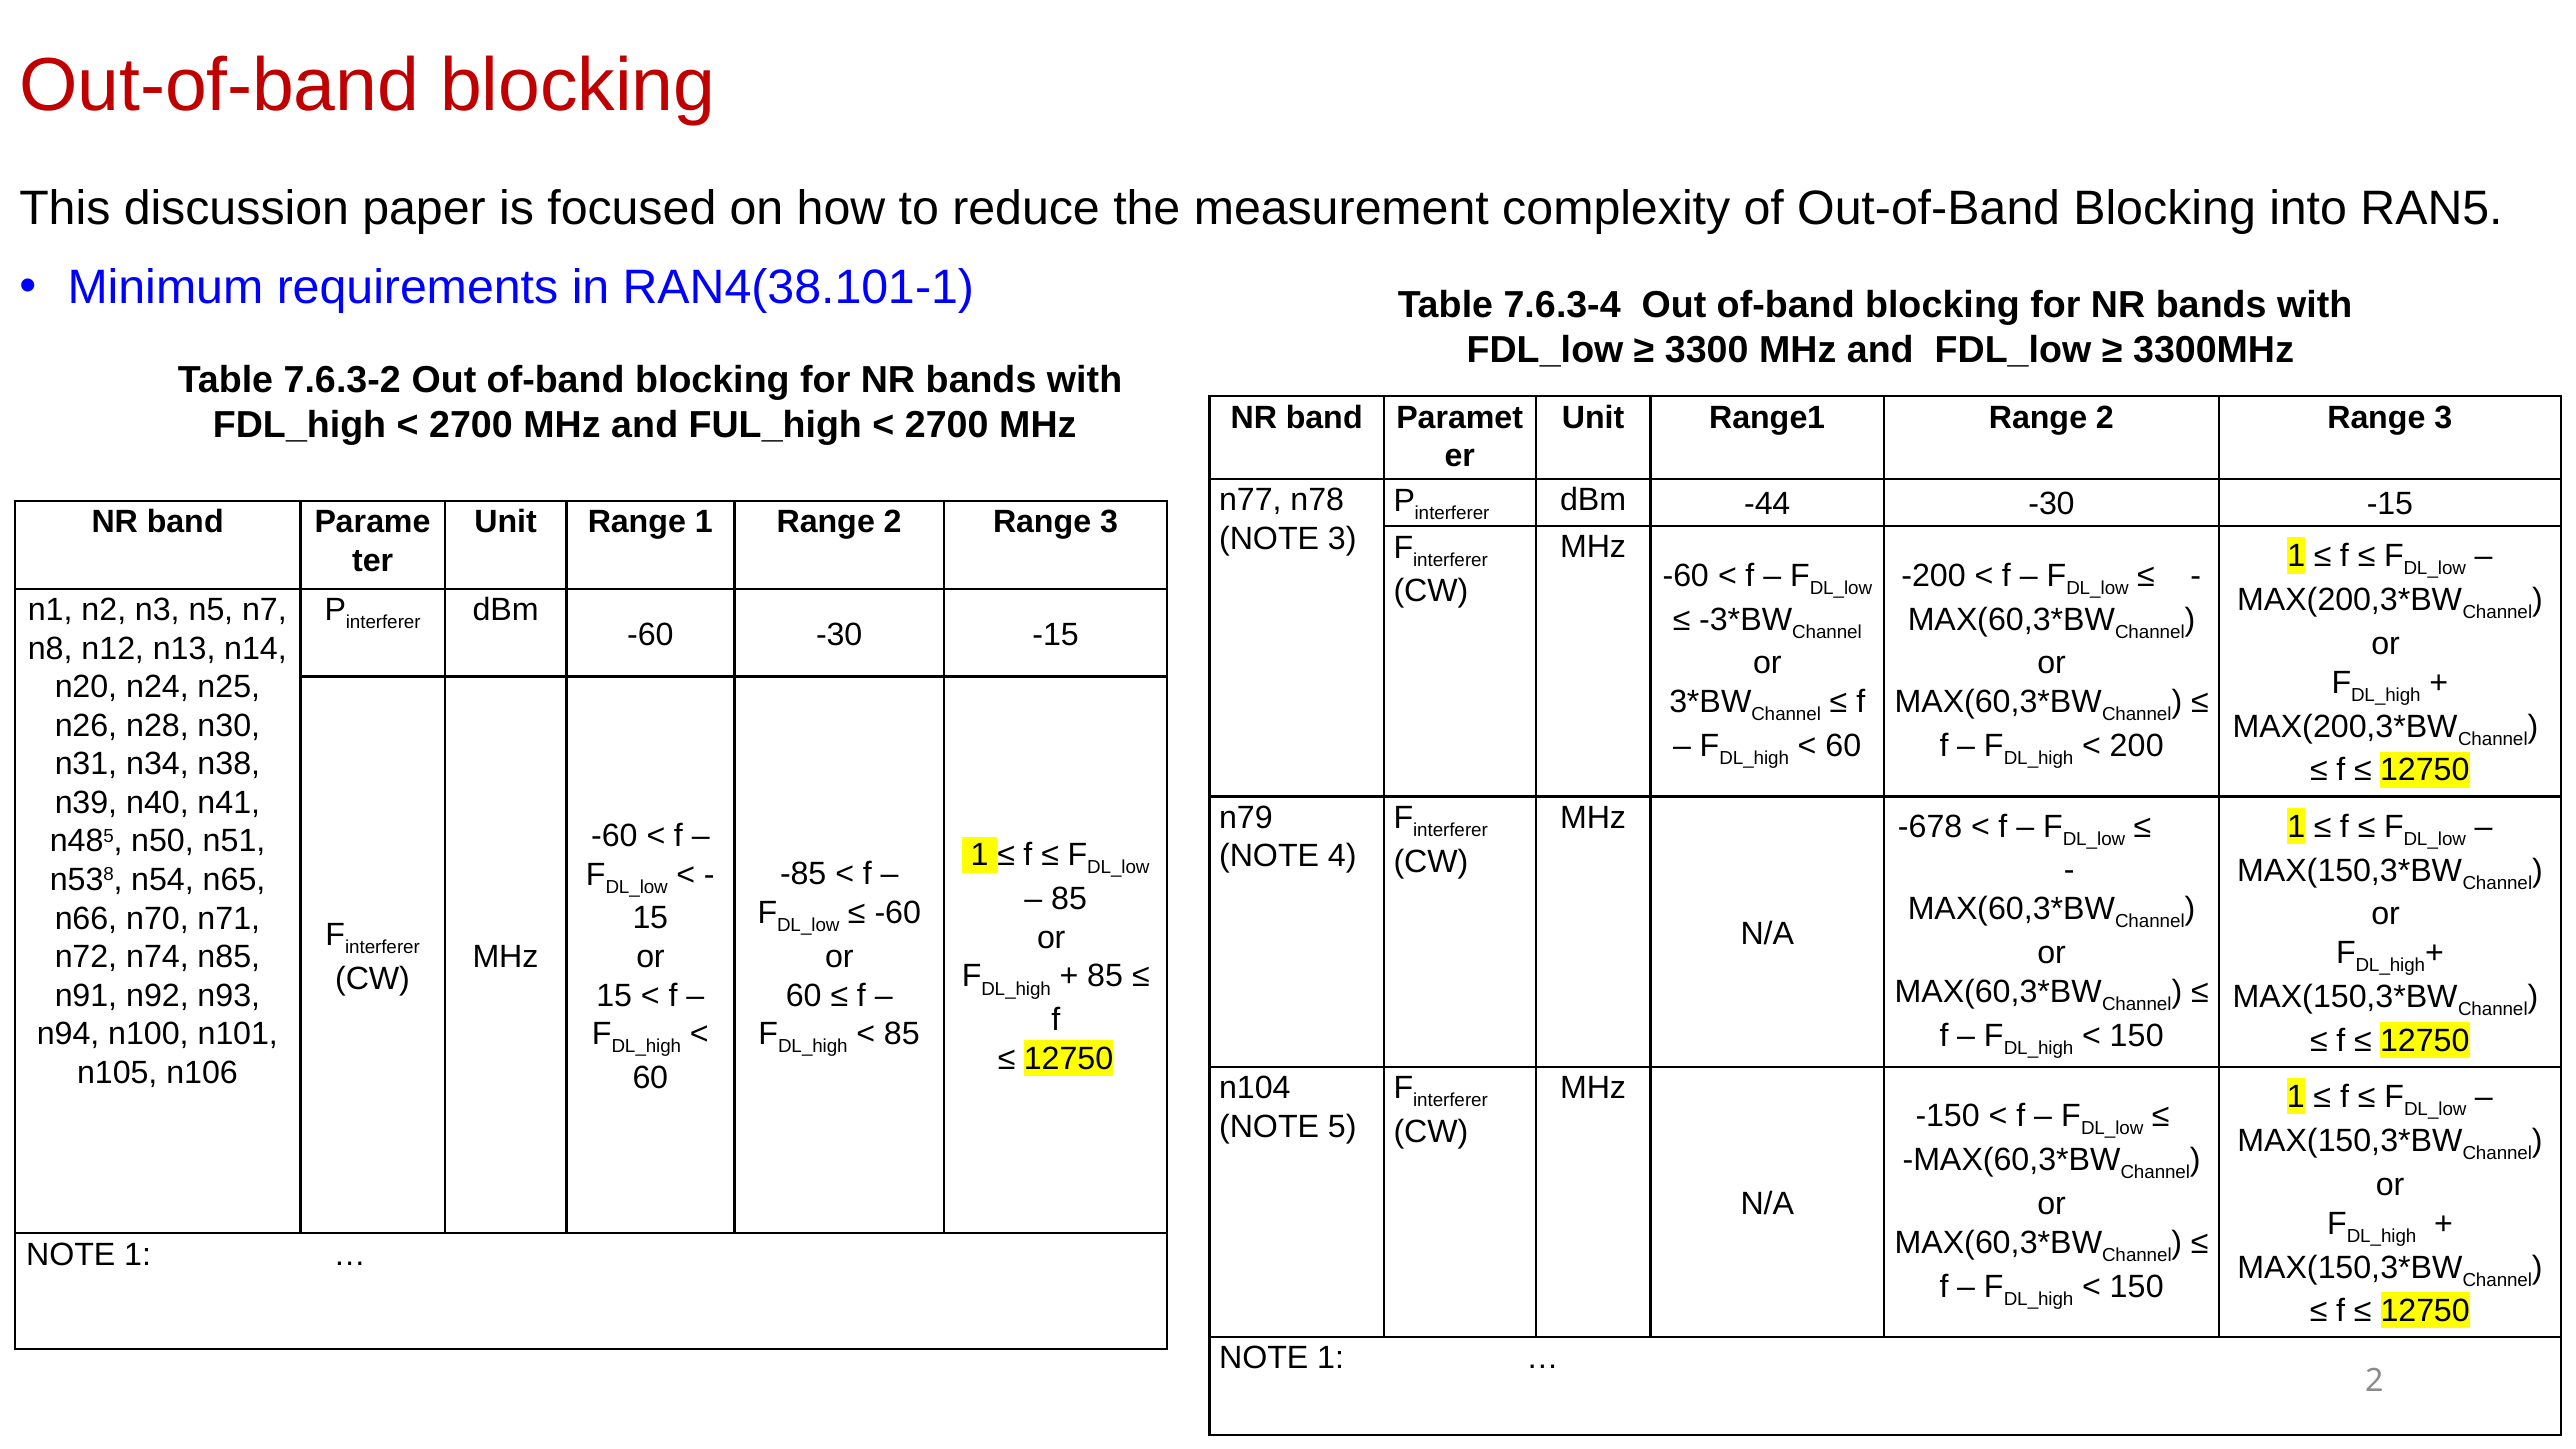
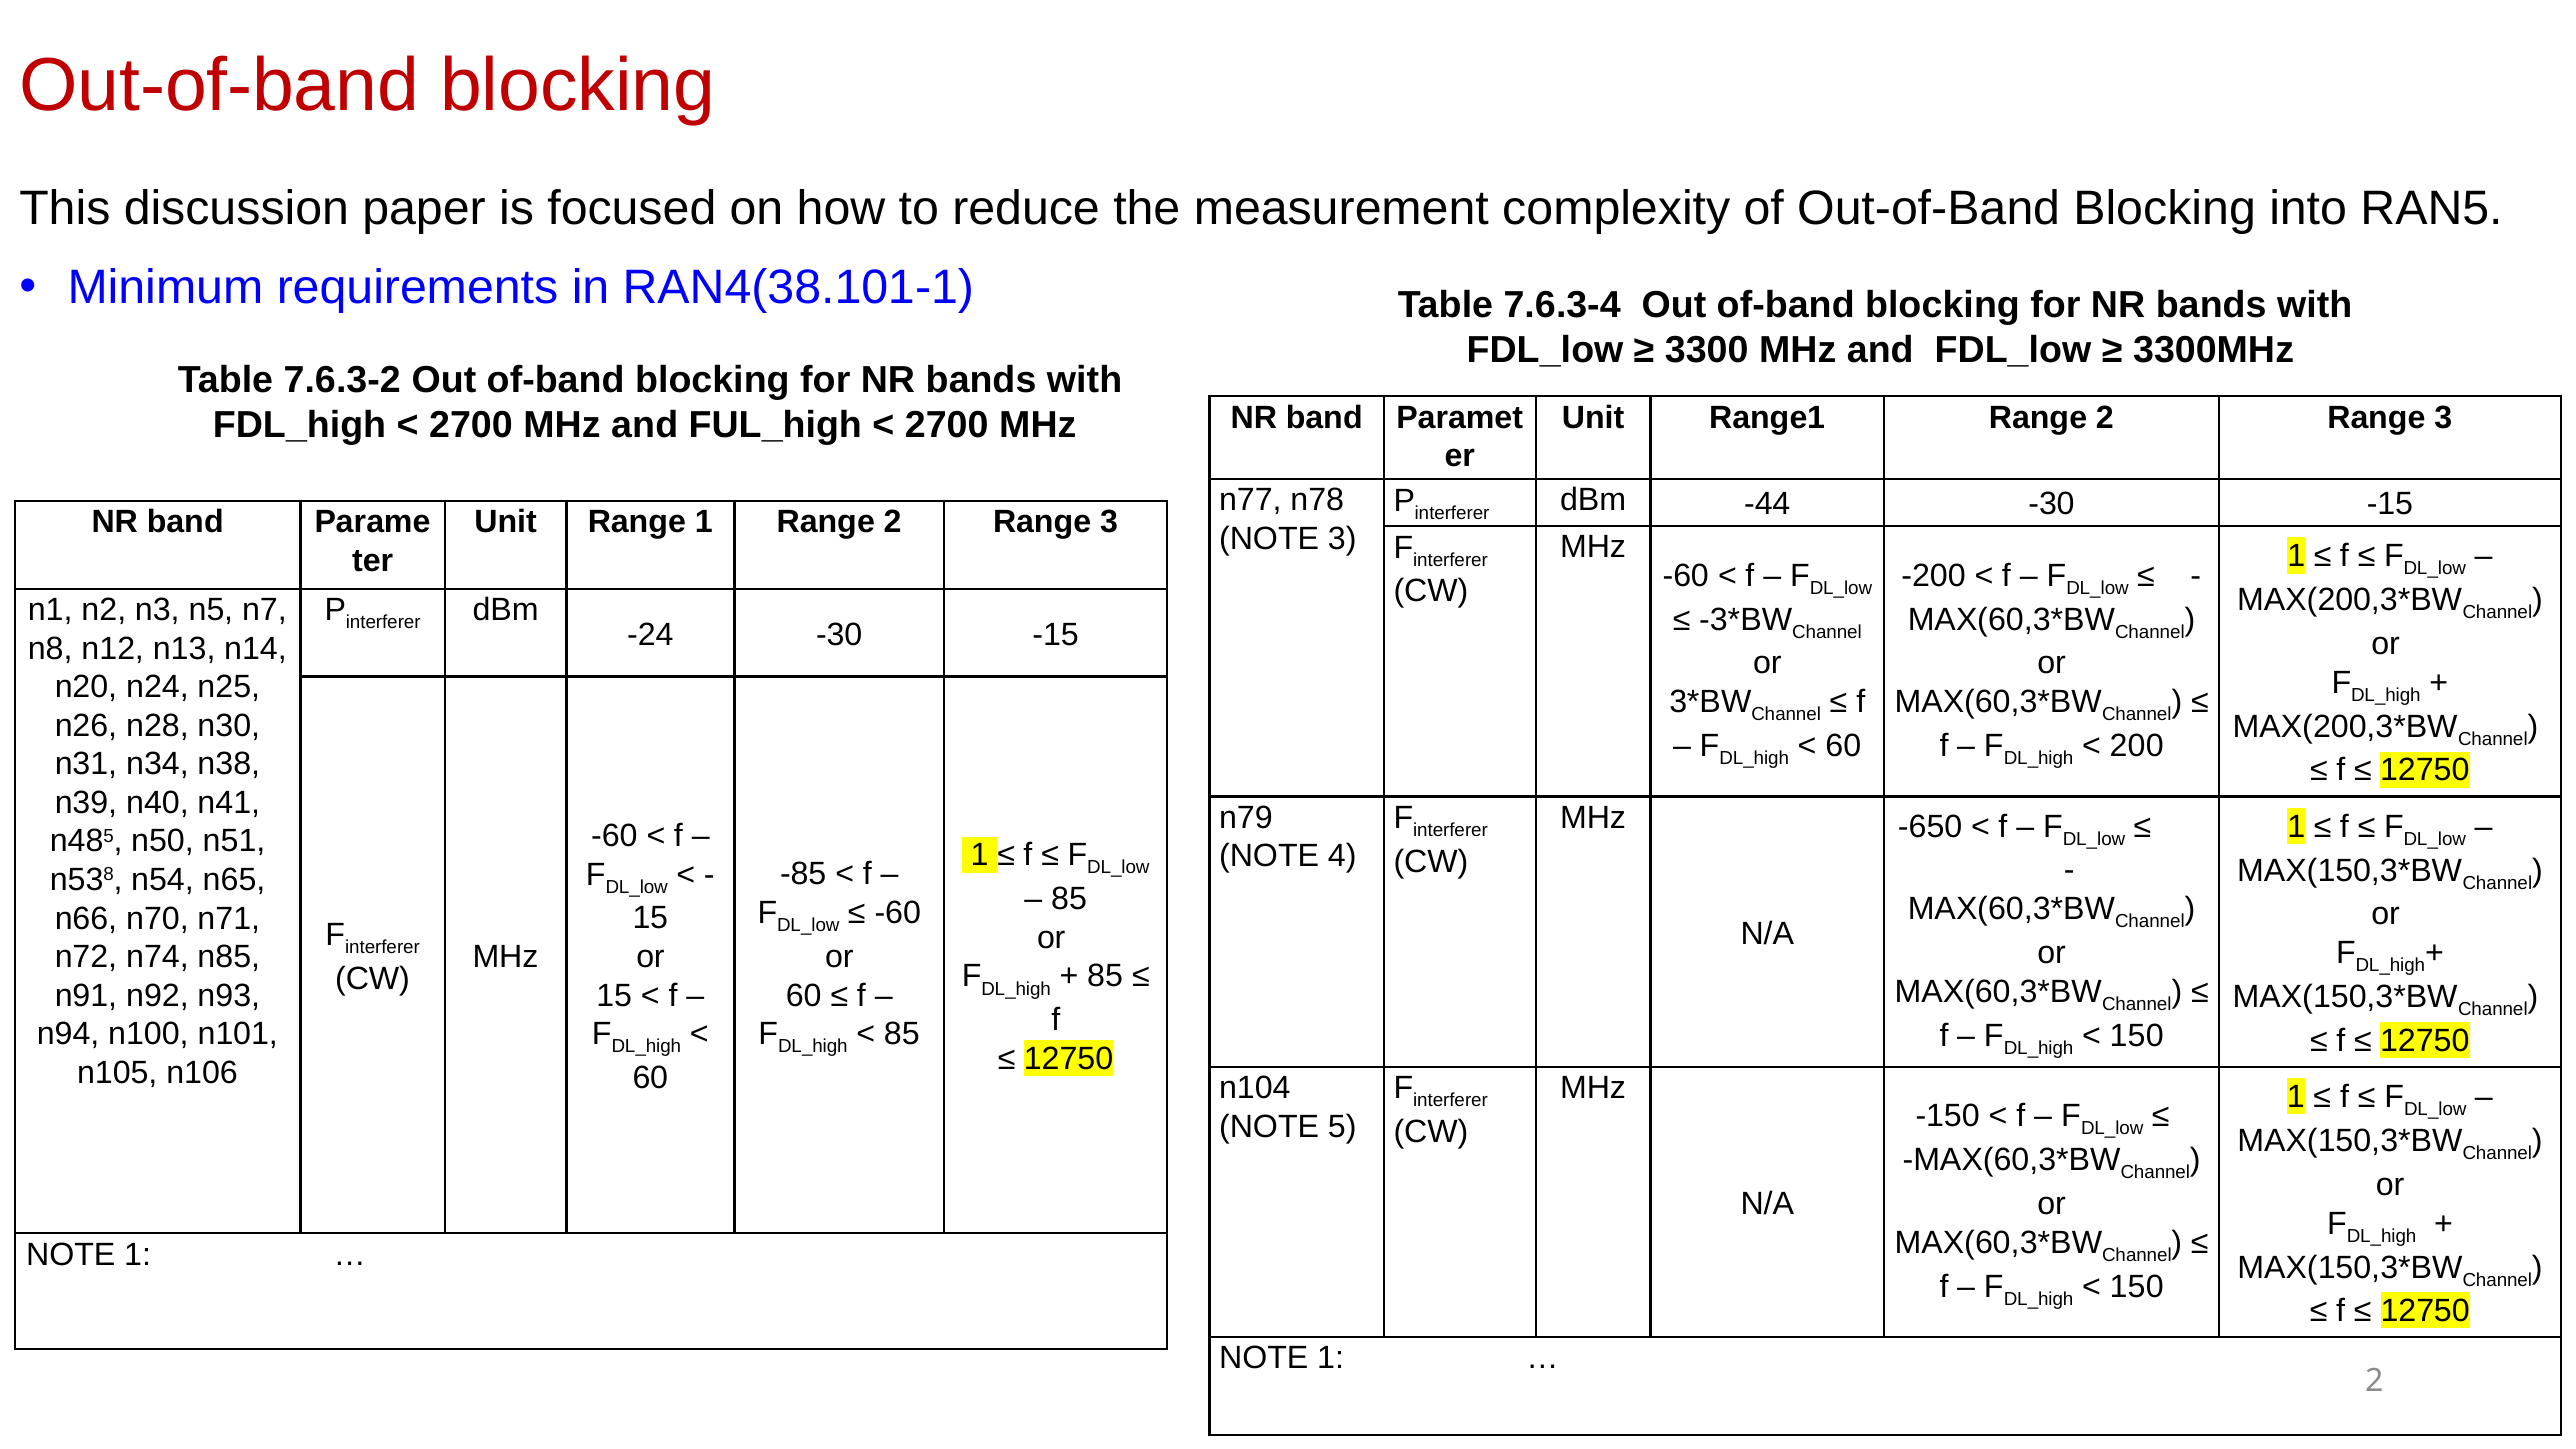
-60 at (650, 635): -60 -> -24
-678: -678 -> -650
